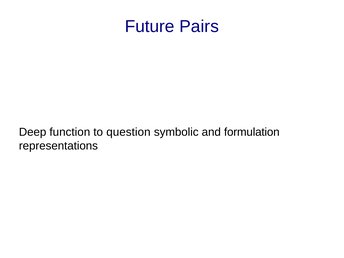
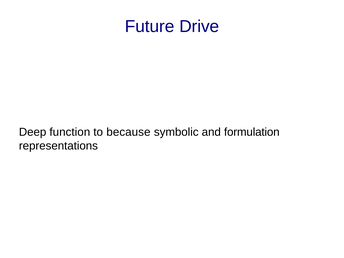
Pairs: Pairs -> Drive
question: question -> because
